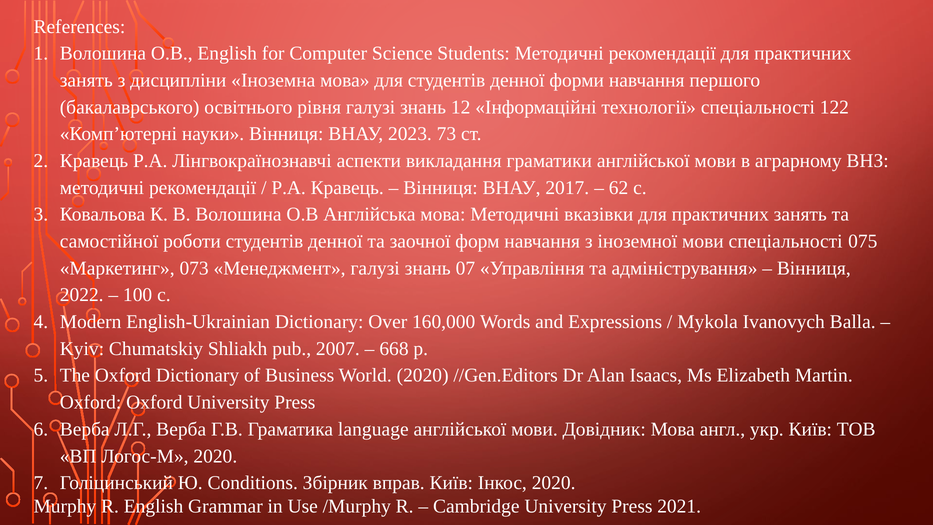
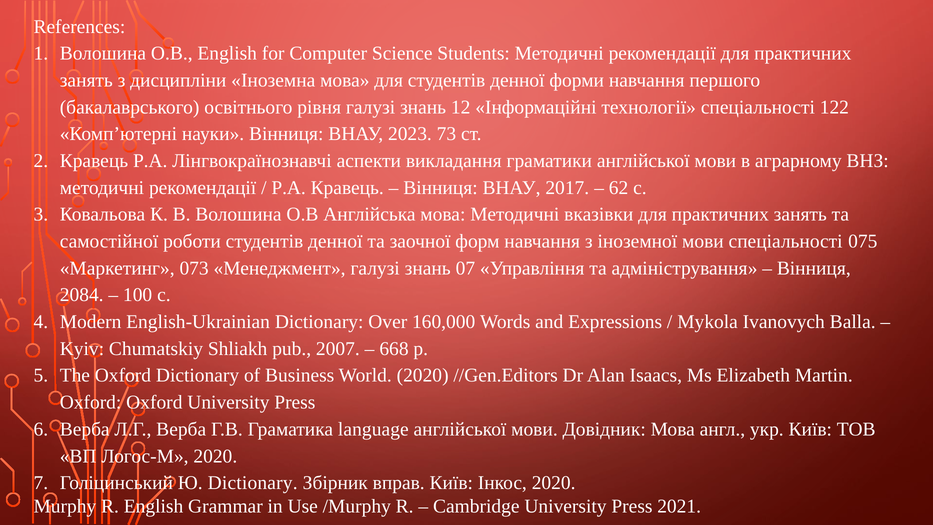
2022: 2022 -> 2084
Ю Conditions: Conditions -> Dictionary
